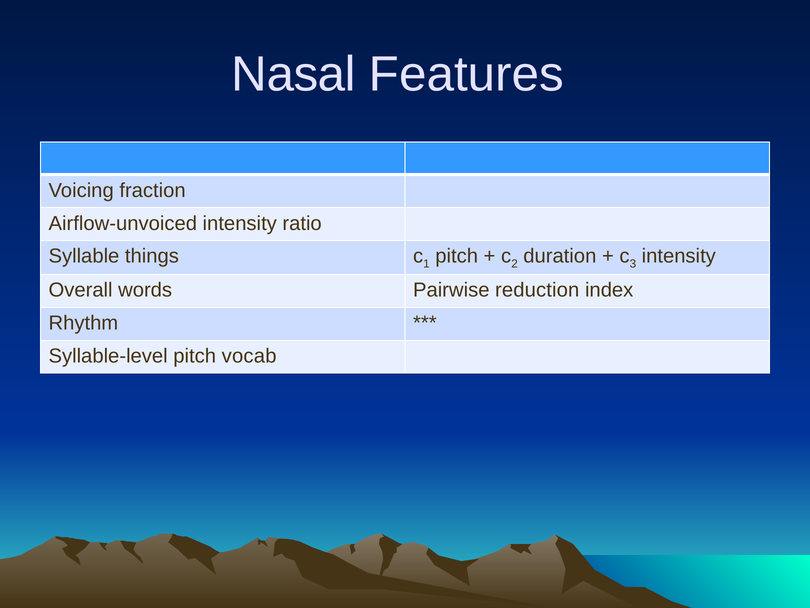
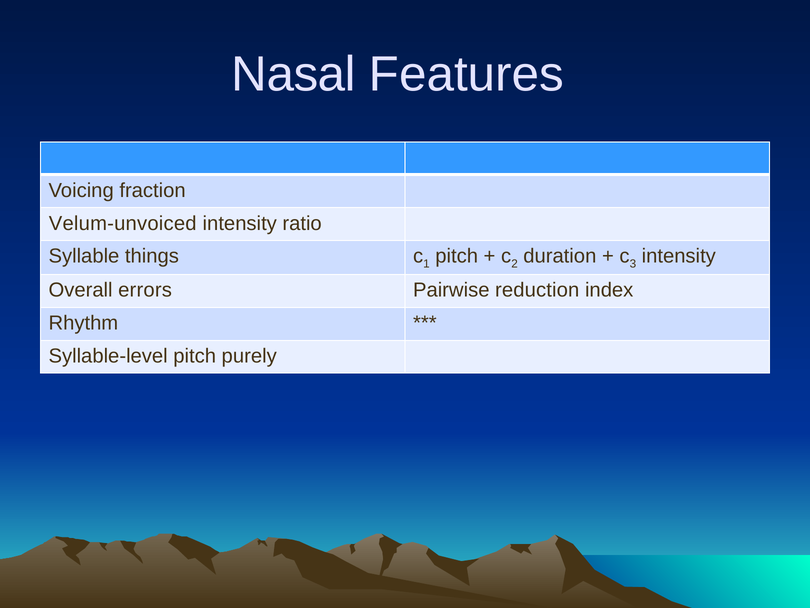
Airflow-unvoiced: Airflow-unvoiced -> Velum-unvoiced
words: words -> errors
vocab: vocab -> purely
